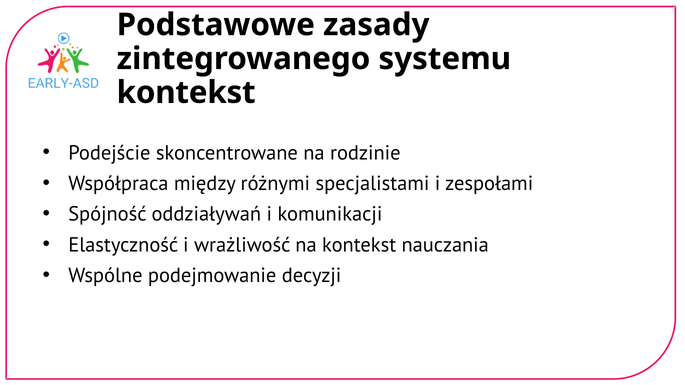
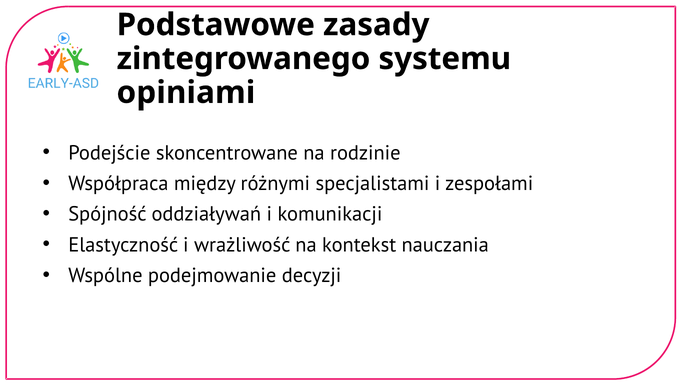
kontekst at (186, 93): kontekst -> opiniami
